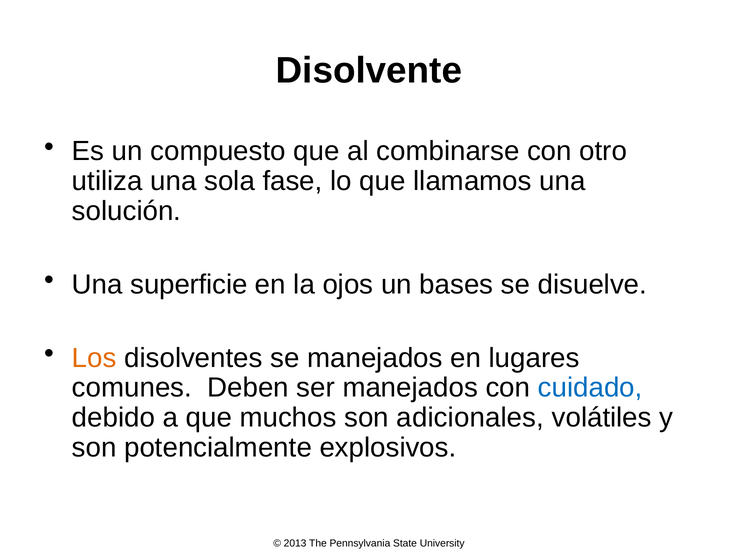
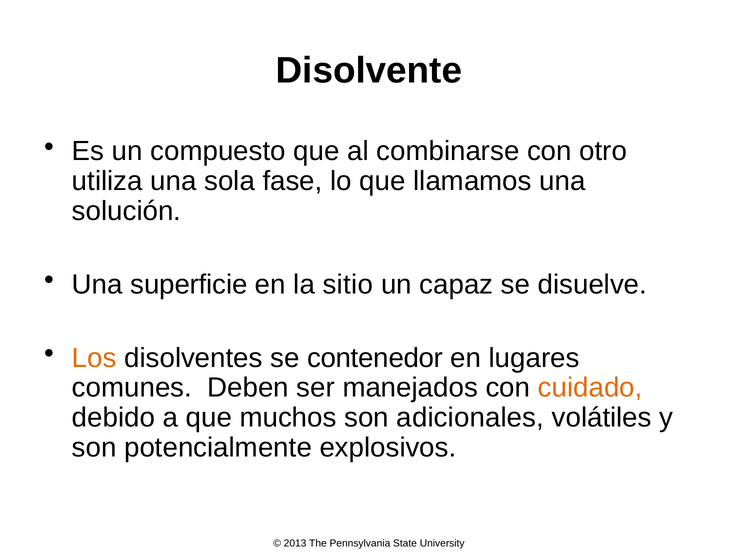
ojos: ojos -> sitio
bases: bases -> capaz
se manejados: manejados -> contenedor
cuidado colour: blue -> orange
